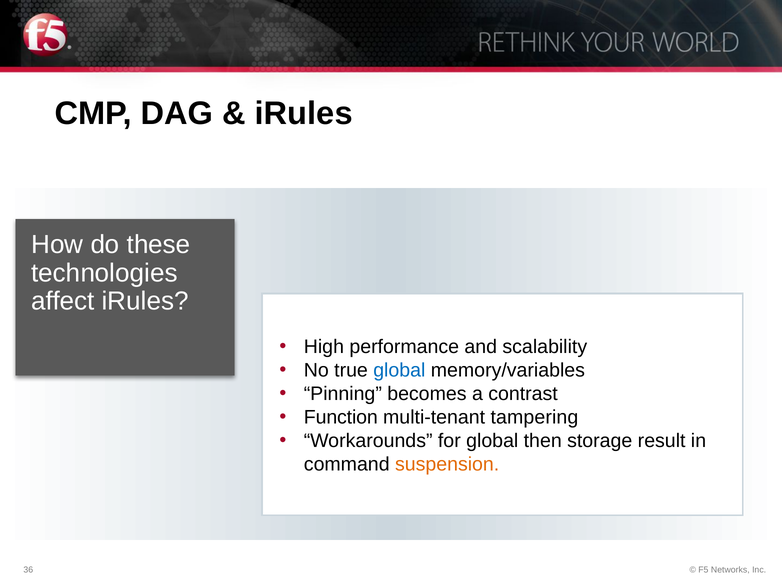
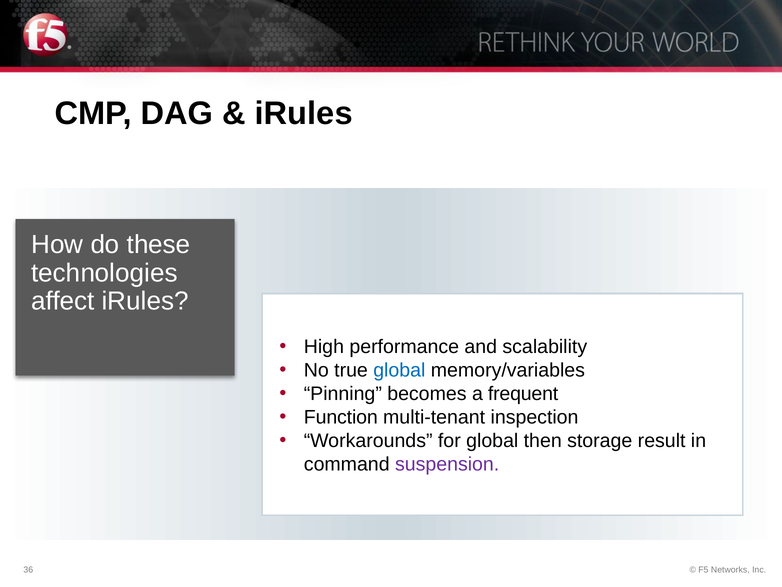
contrast: contrast -> frequent
tampering: tampering -> inspection
suspension colour: orange -> purple
